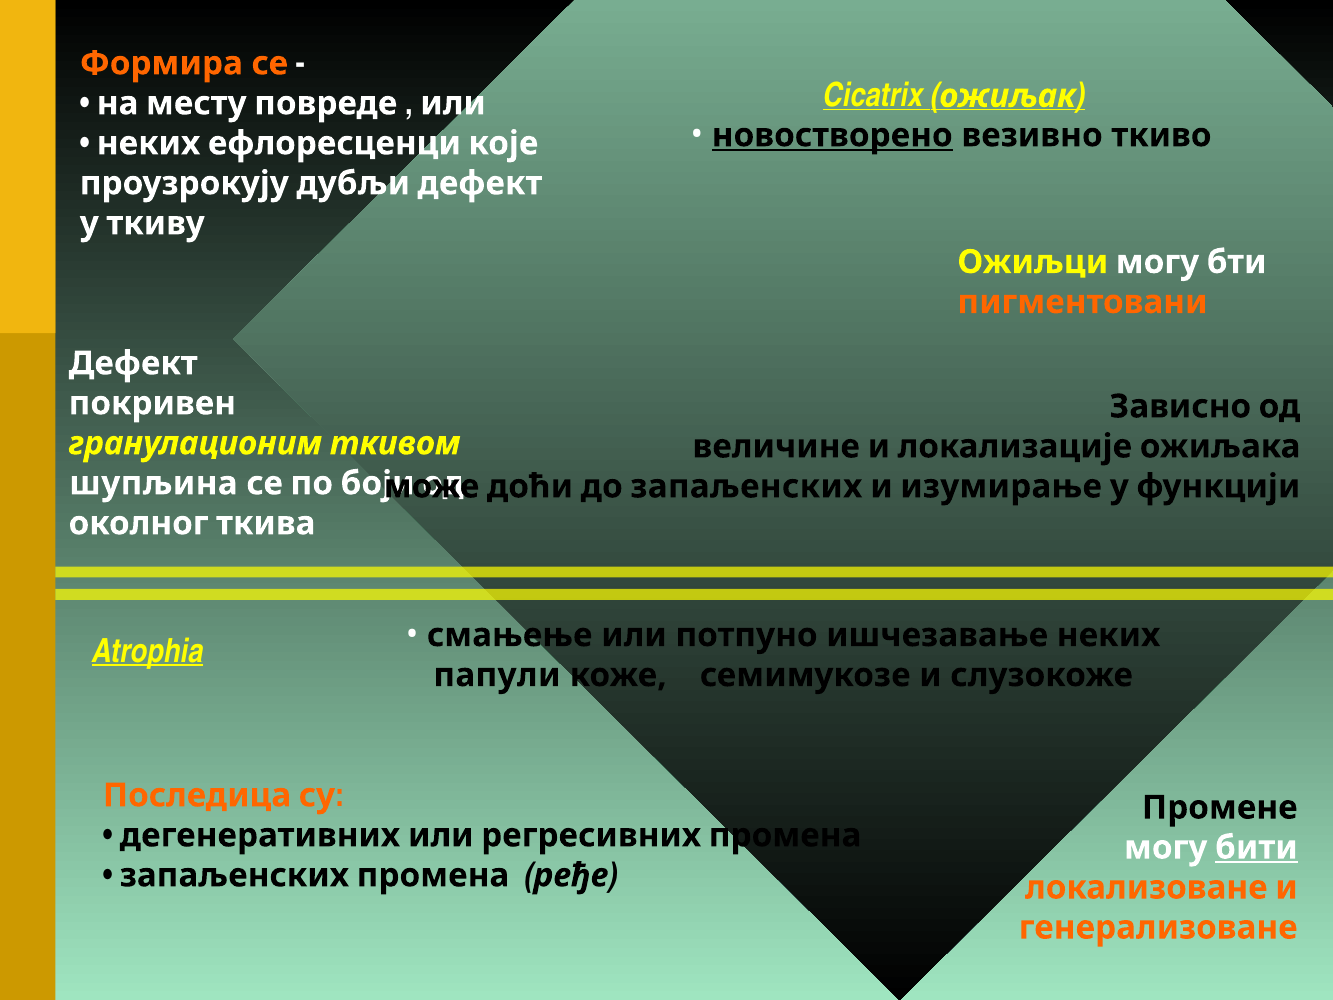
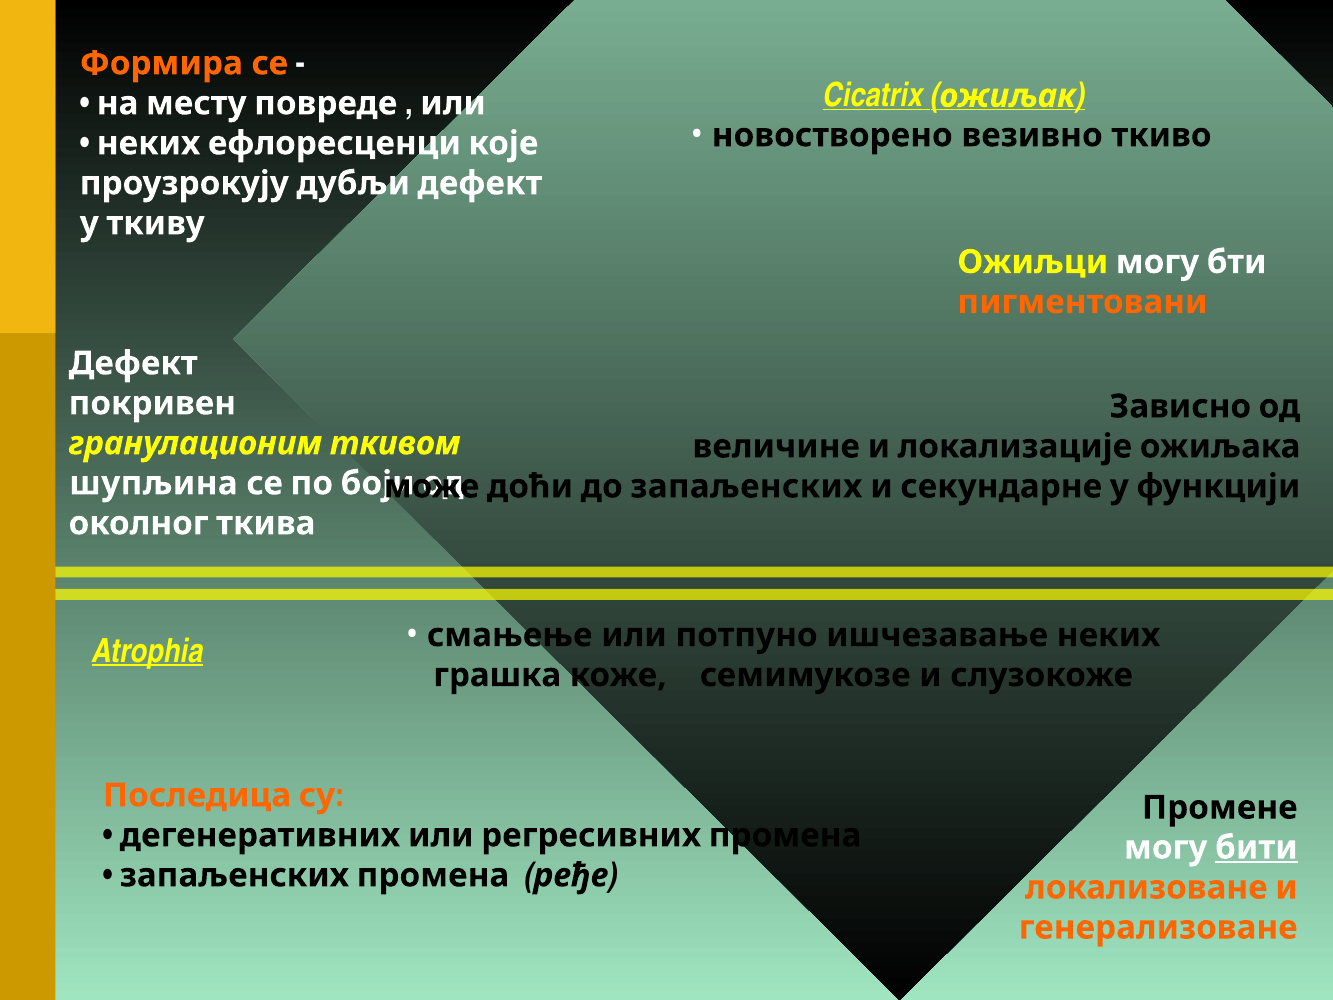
новостворено underline: present -> none
изумирање: изумирање -> секундарне
папули: папули -> грашка
